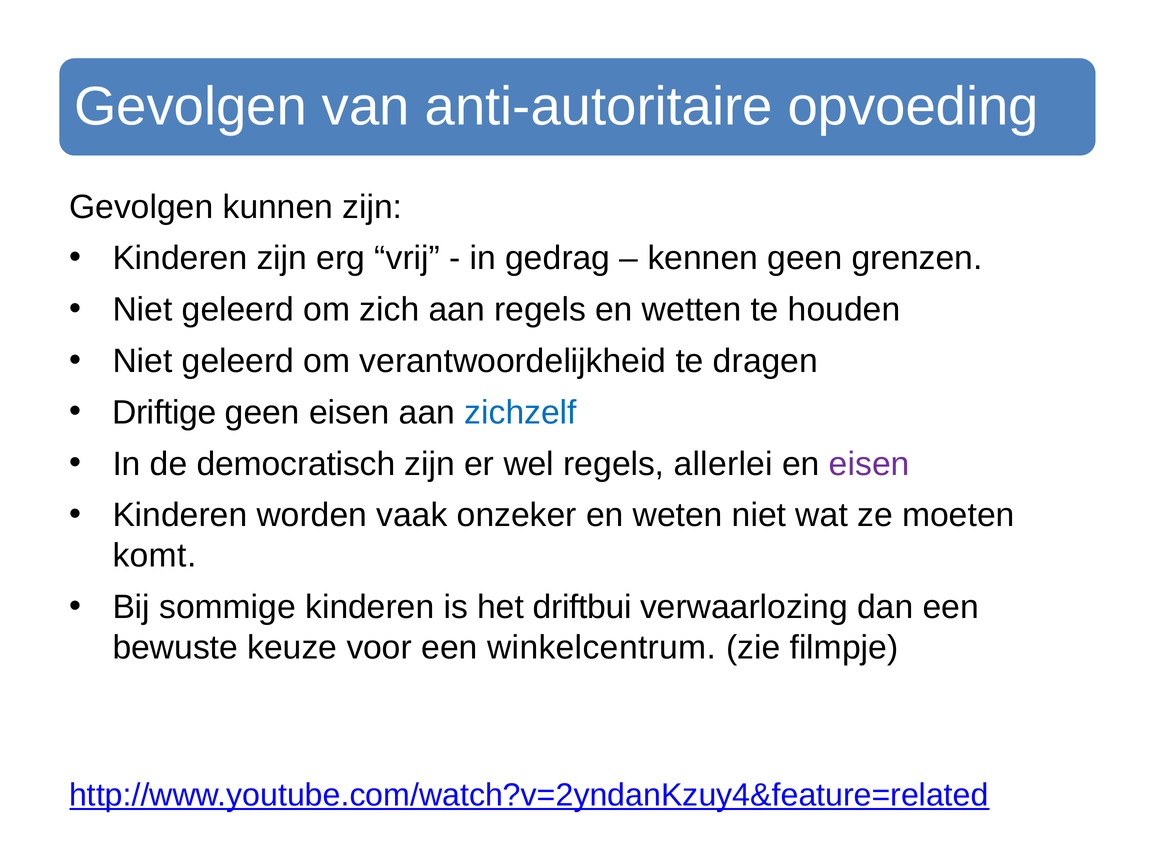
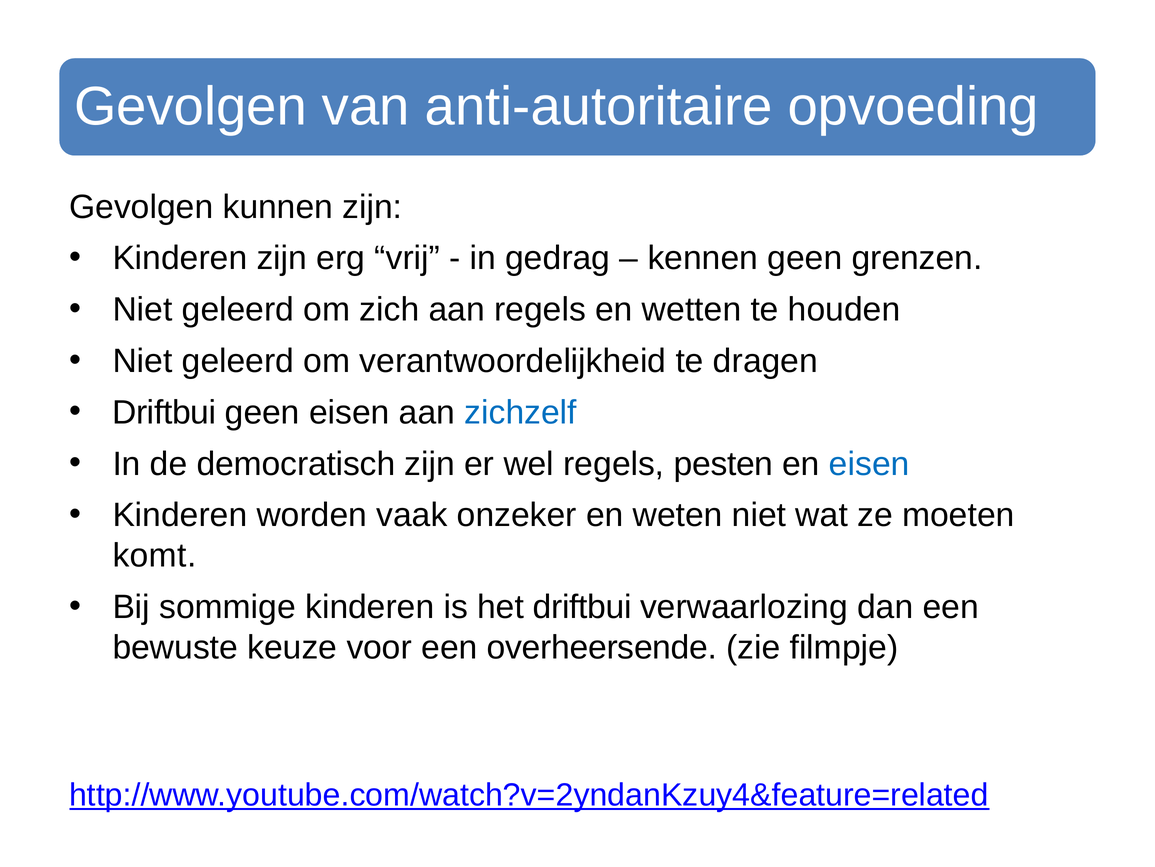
Driftige at (164, 412): Driftige -> Driftbui
allerlei: allerlei -> pesten
eisen at (869, 463) colour: purple -> blue
winkelcentrum: winkelcentrum -> overheersende
